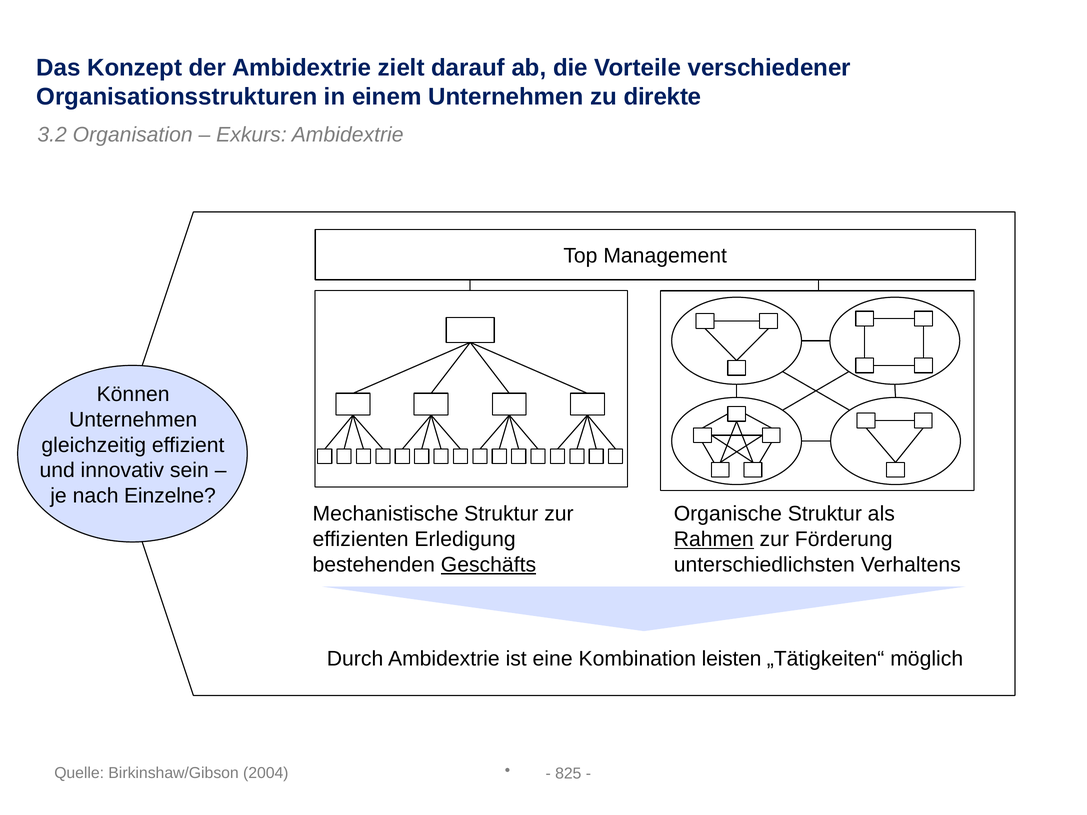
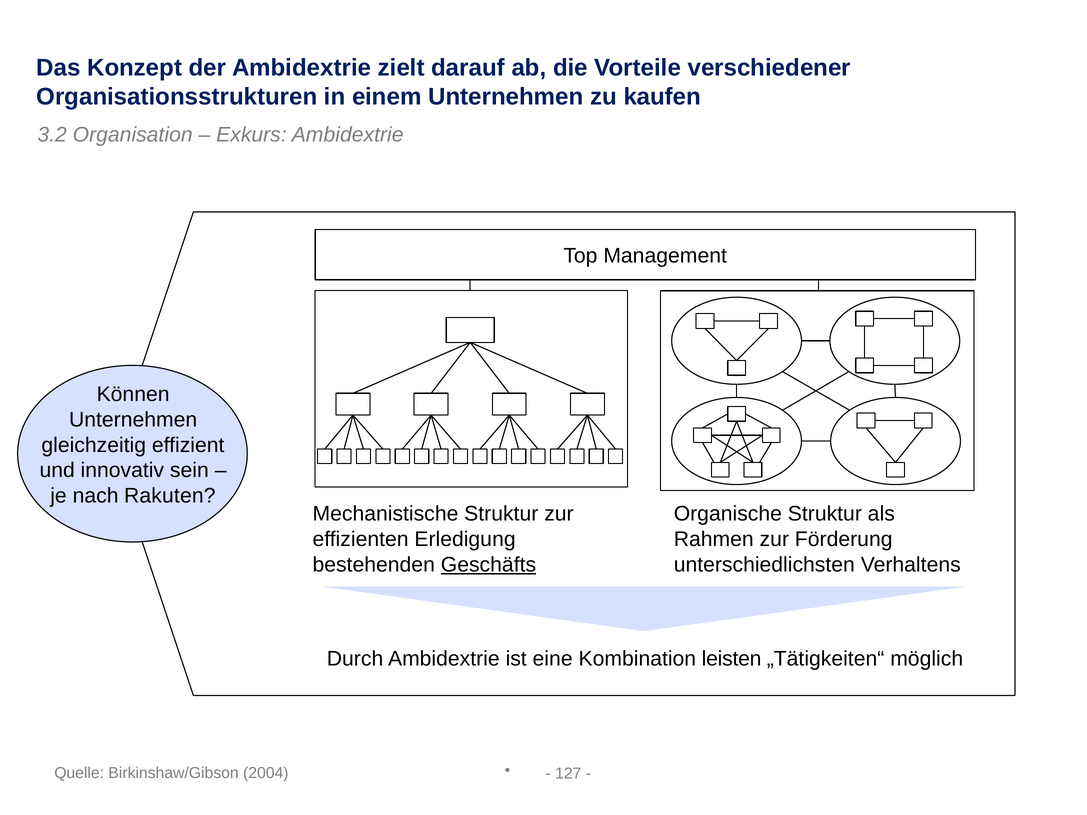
direkte: direkte -> kaufen
Einzelne: Einzelne -> Rakuten
Rahmen underline: present -> none
825: 825 -> 127
